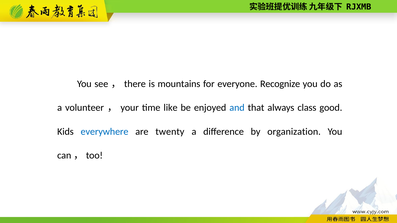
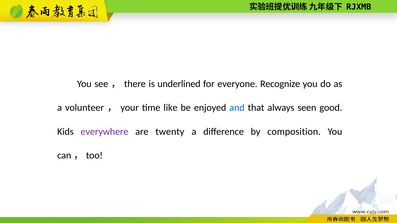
mountains: mountains -> underlined
class: class -> seen
everywhere colour: blue -> purple
organization: organization -> composition
